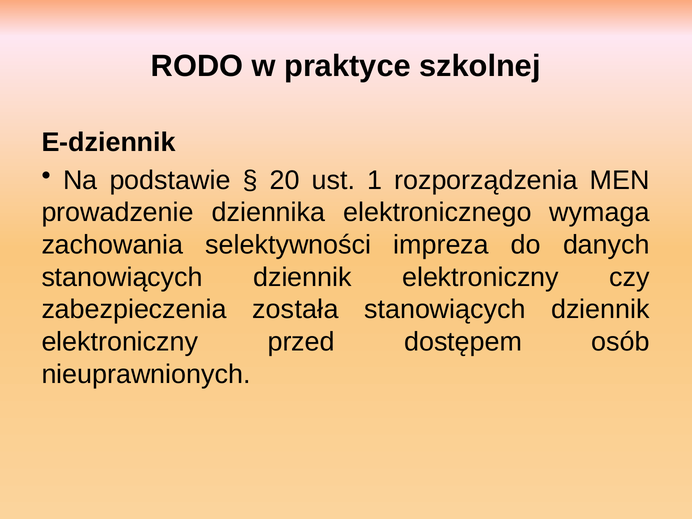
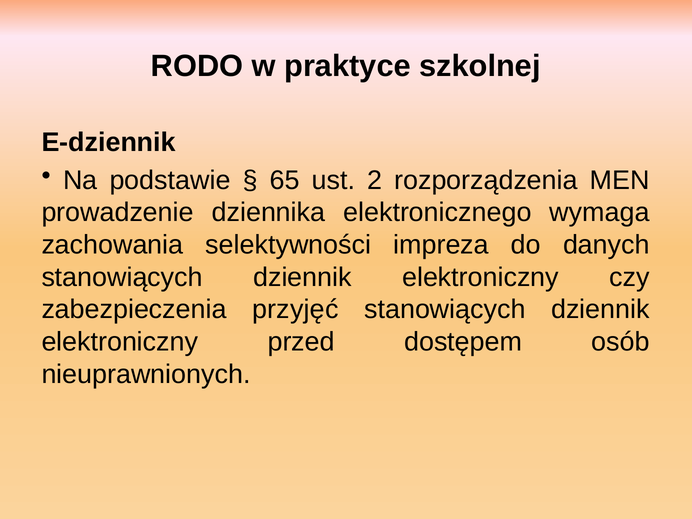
20: 20 -> 65
1: 1 -> 2
została: została -> przyjęć
